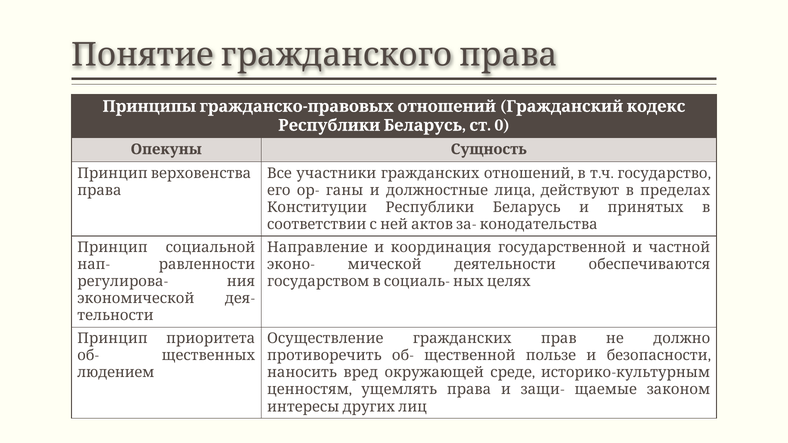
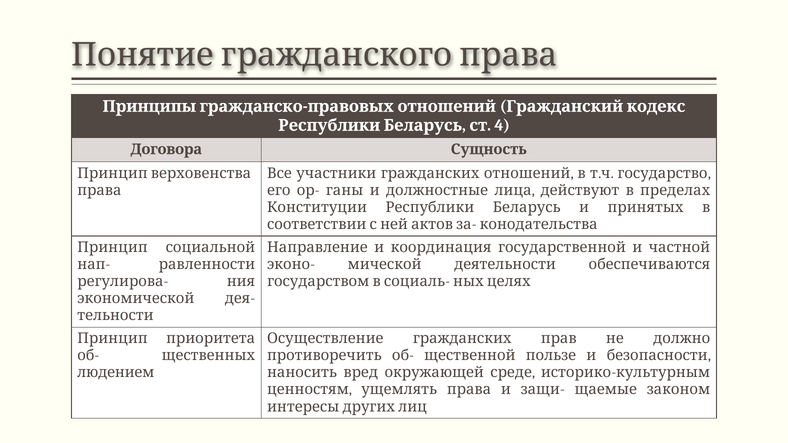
0: 0 -> 4
Опекуны: Опекуны -> Договора
